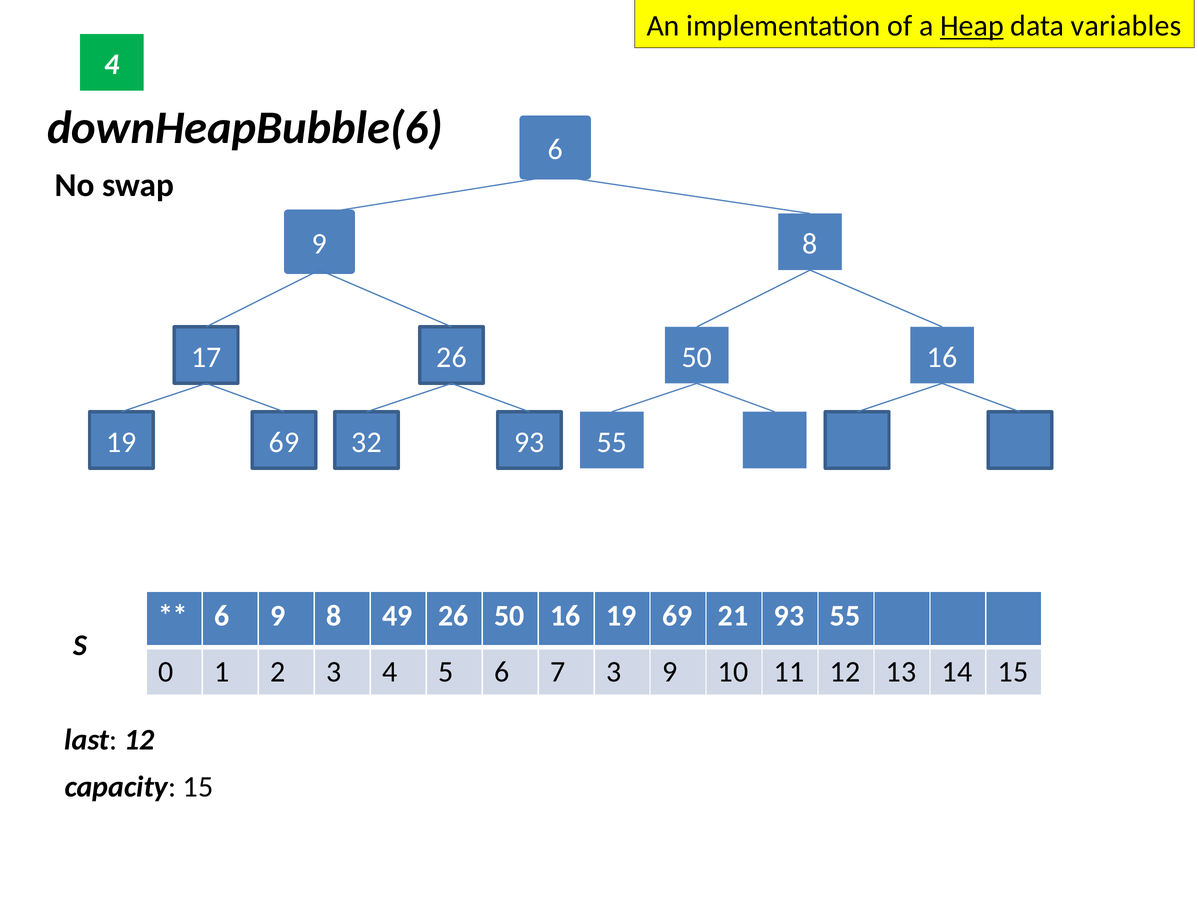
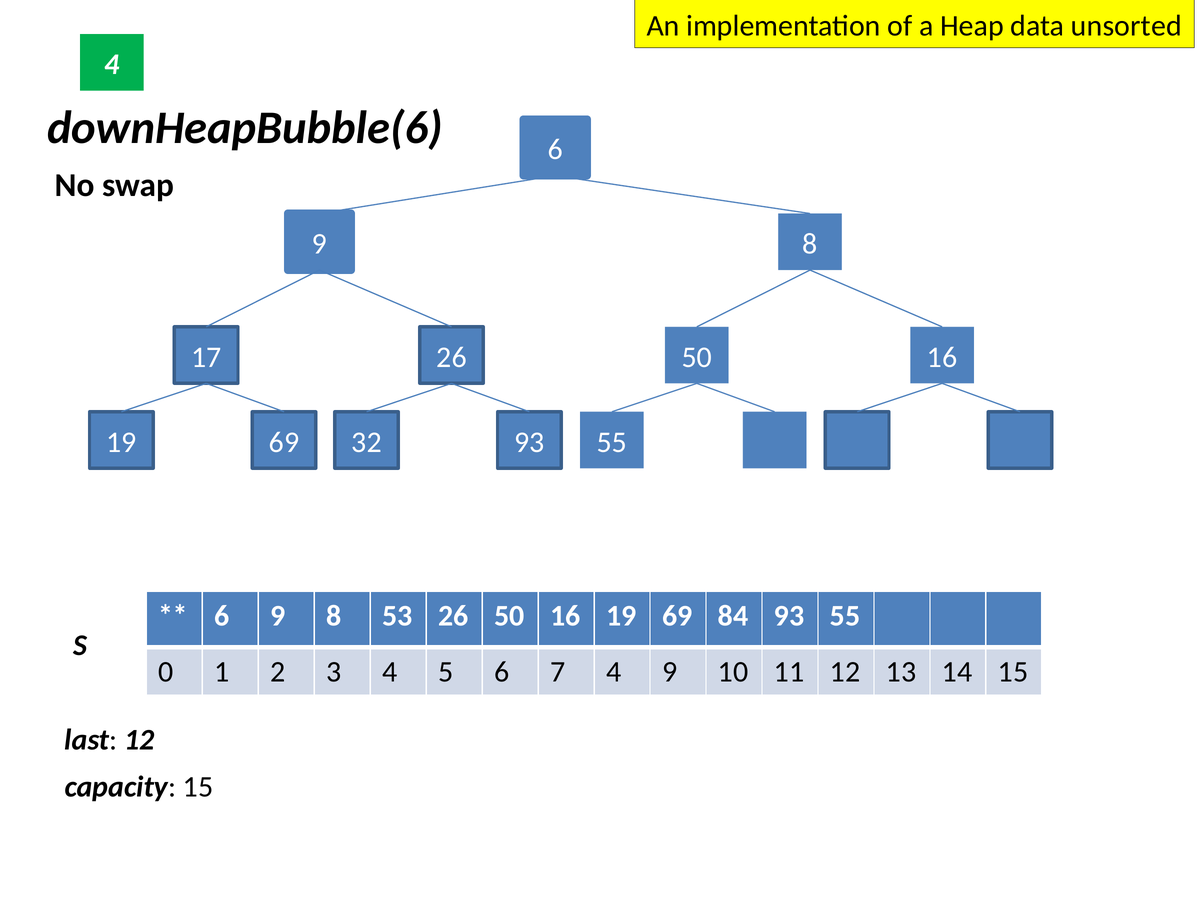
Heap underline: present -> none
variables: variables -> unsorted
49: 49 -> 53
21: 21 -> 84
7 3: 3 -> 4
